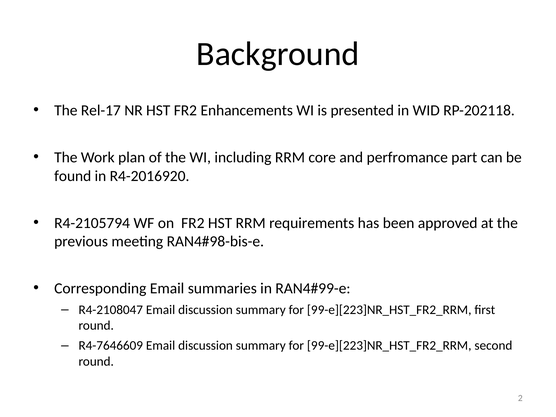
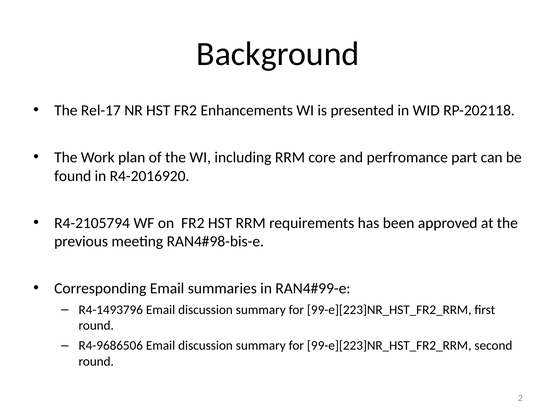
R4-2108047: R4-2108047 -> R4-1493796
R4-7646609: R4-7646609 -> R4-9686506
